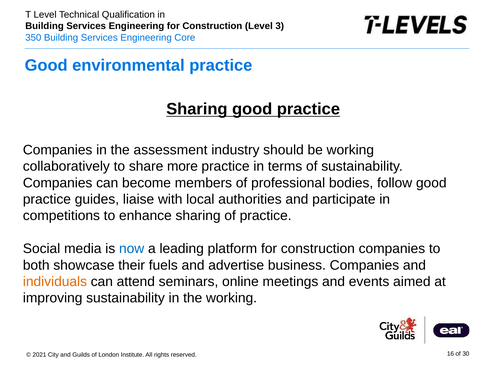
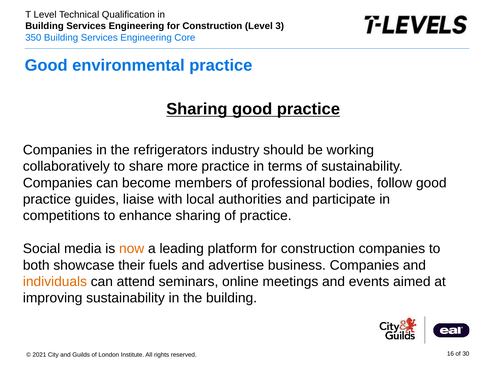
assessment: assessment -> refrigerators
now colour: blue -> orange
the working: working -> building
